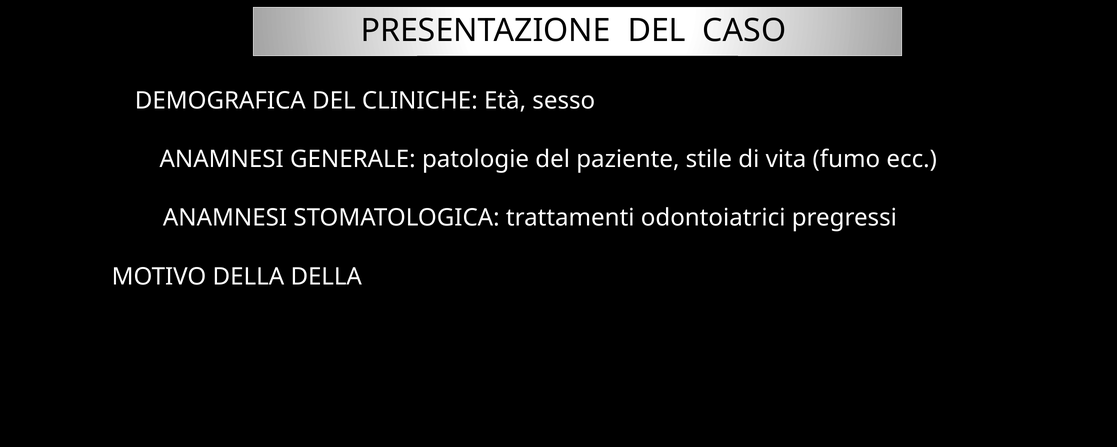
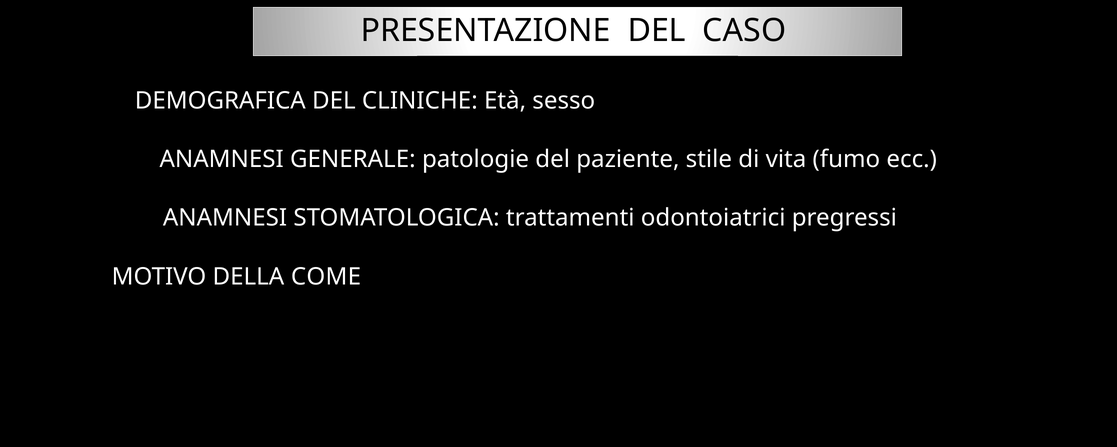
DELLA DELLA: DELLA -> COME
